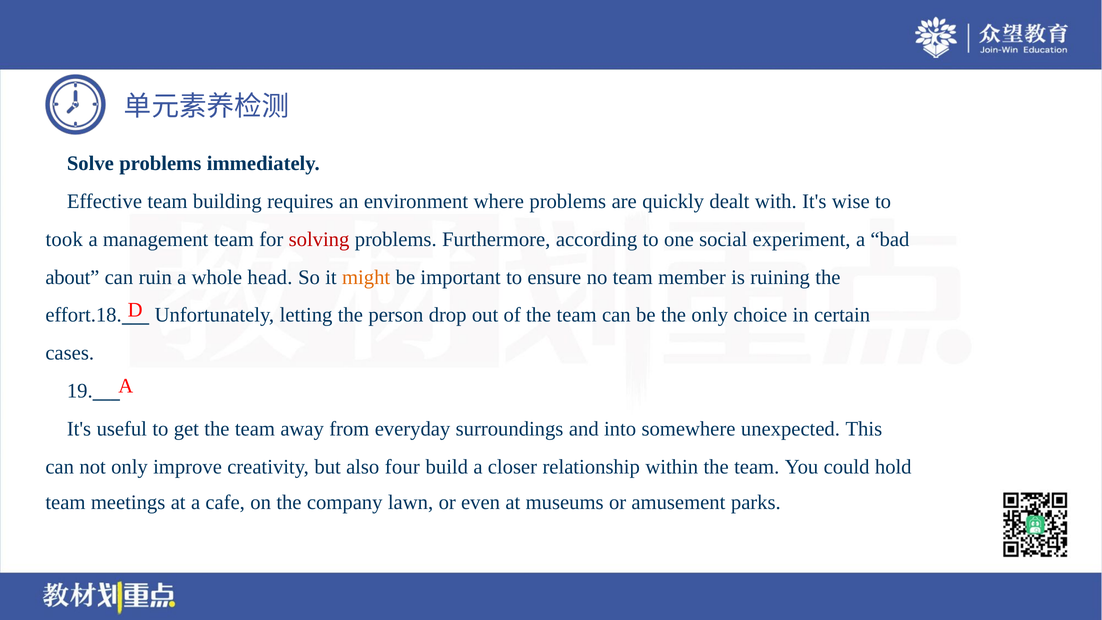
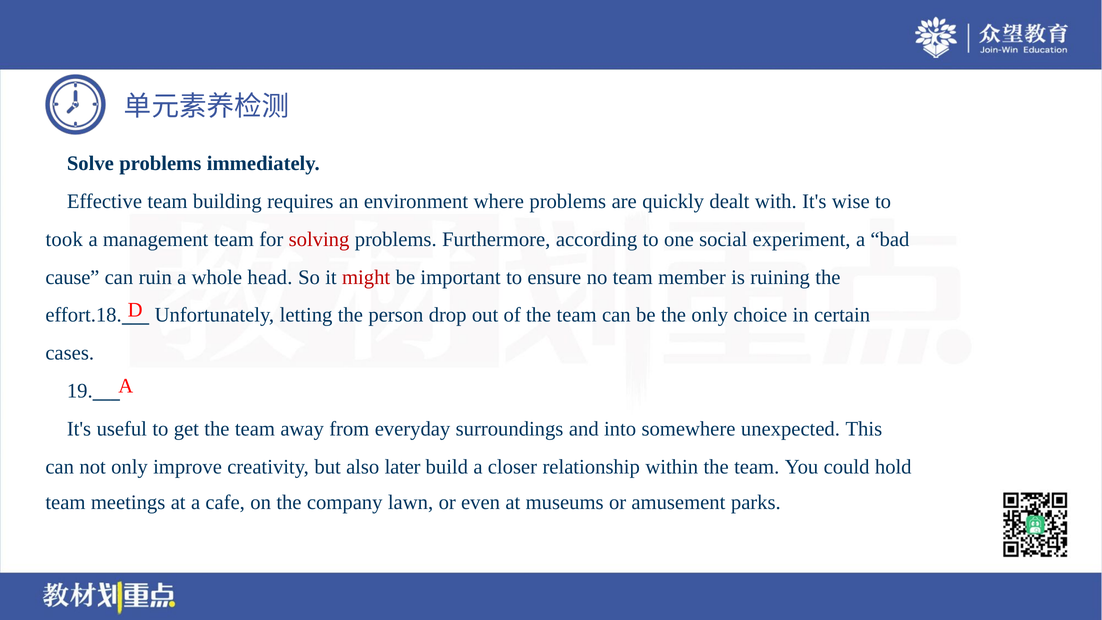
about: about -> cause
might colour: orange -> red
four: four -> later
